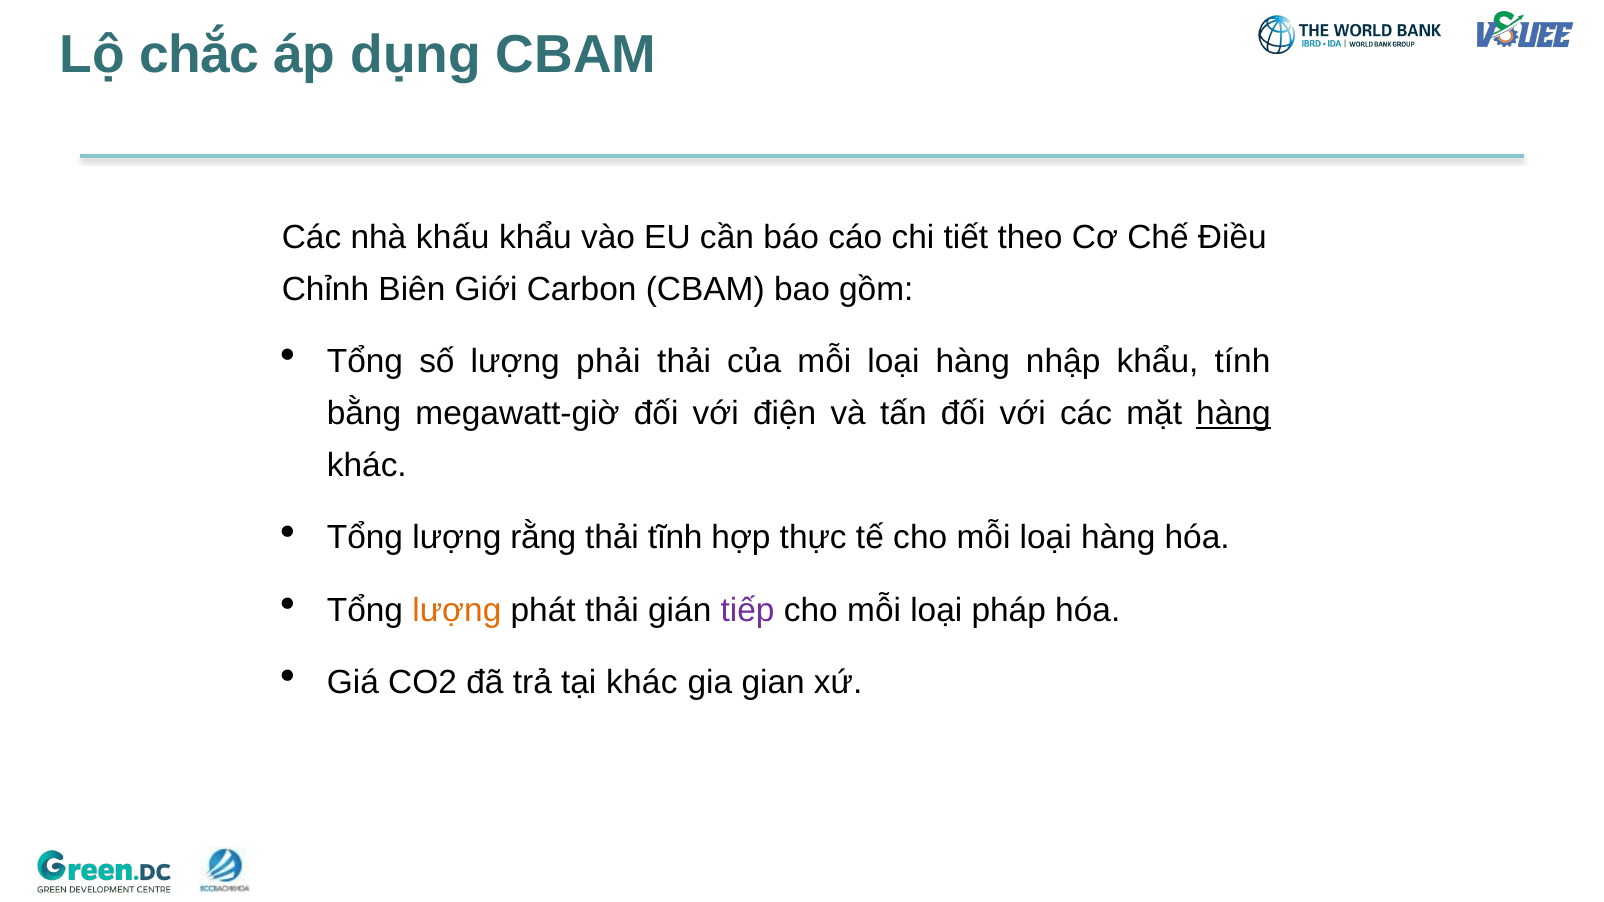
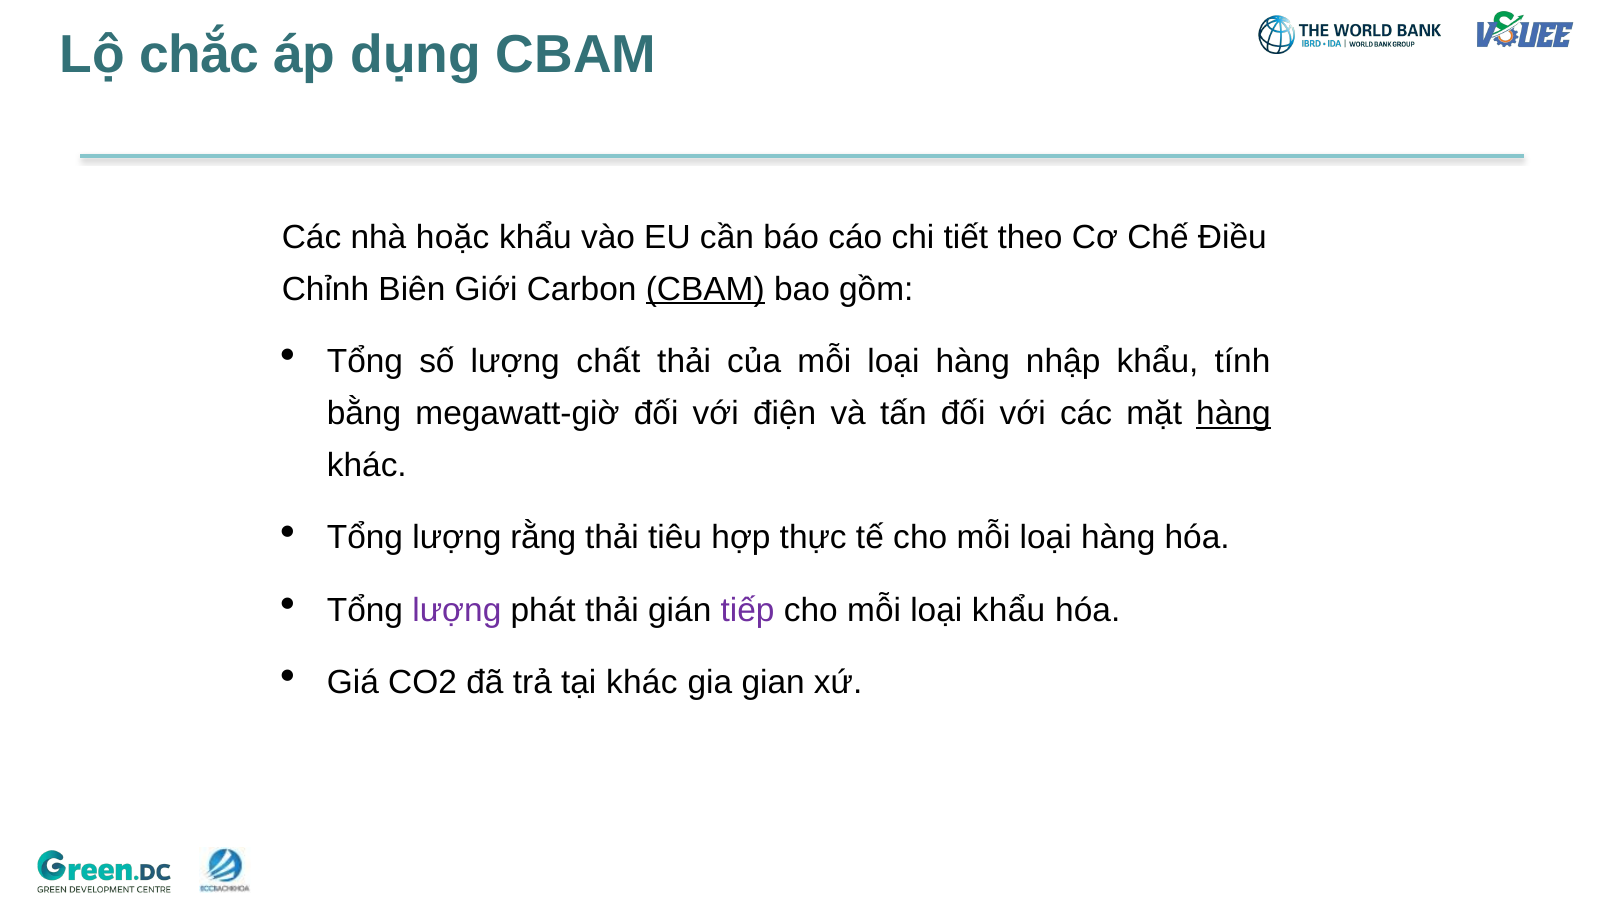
khấu: khấu -> hoặc
CBAM at (705, 289) underline: none -> present
phải: phải -> chất
tĩnh: tĩnh -> tiêu
lượng at (457, 610) colour: orange -> purple
loại pháp: pháp -> khẩu
